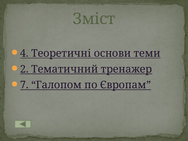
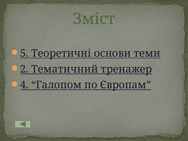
4: 4 -> 5
7: 7 -> 4
